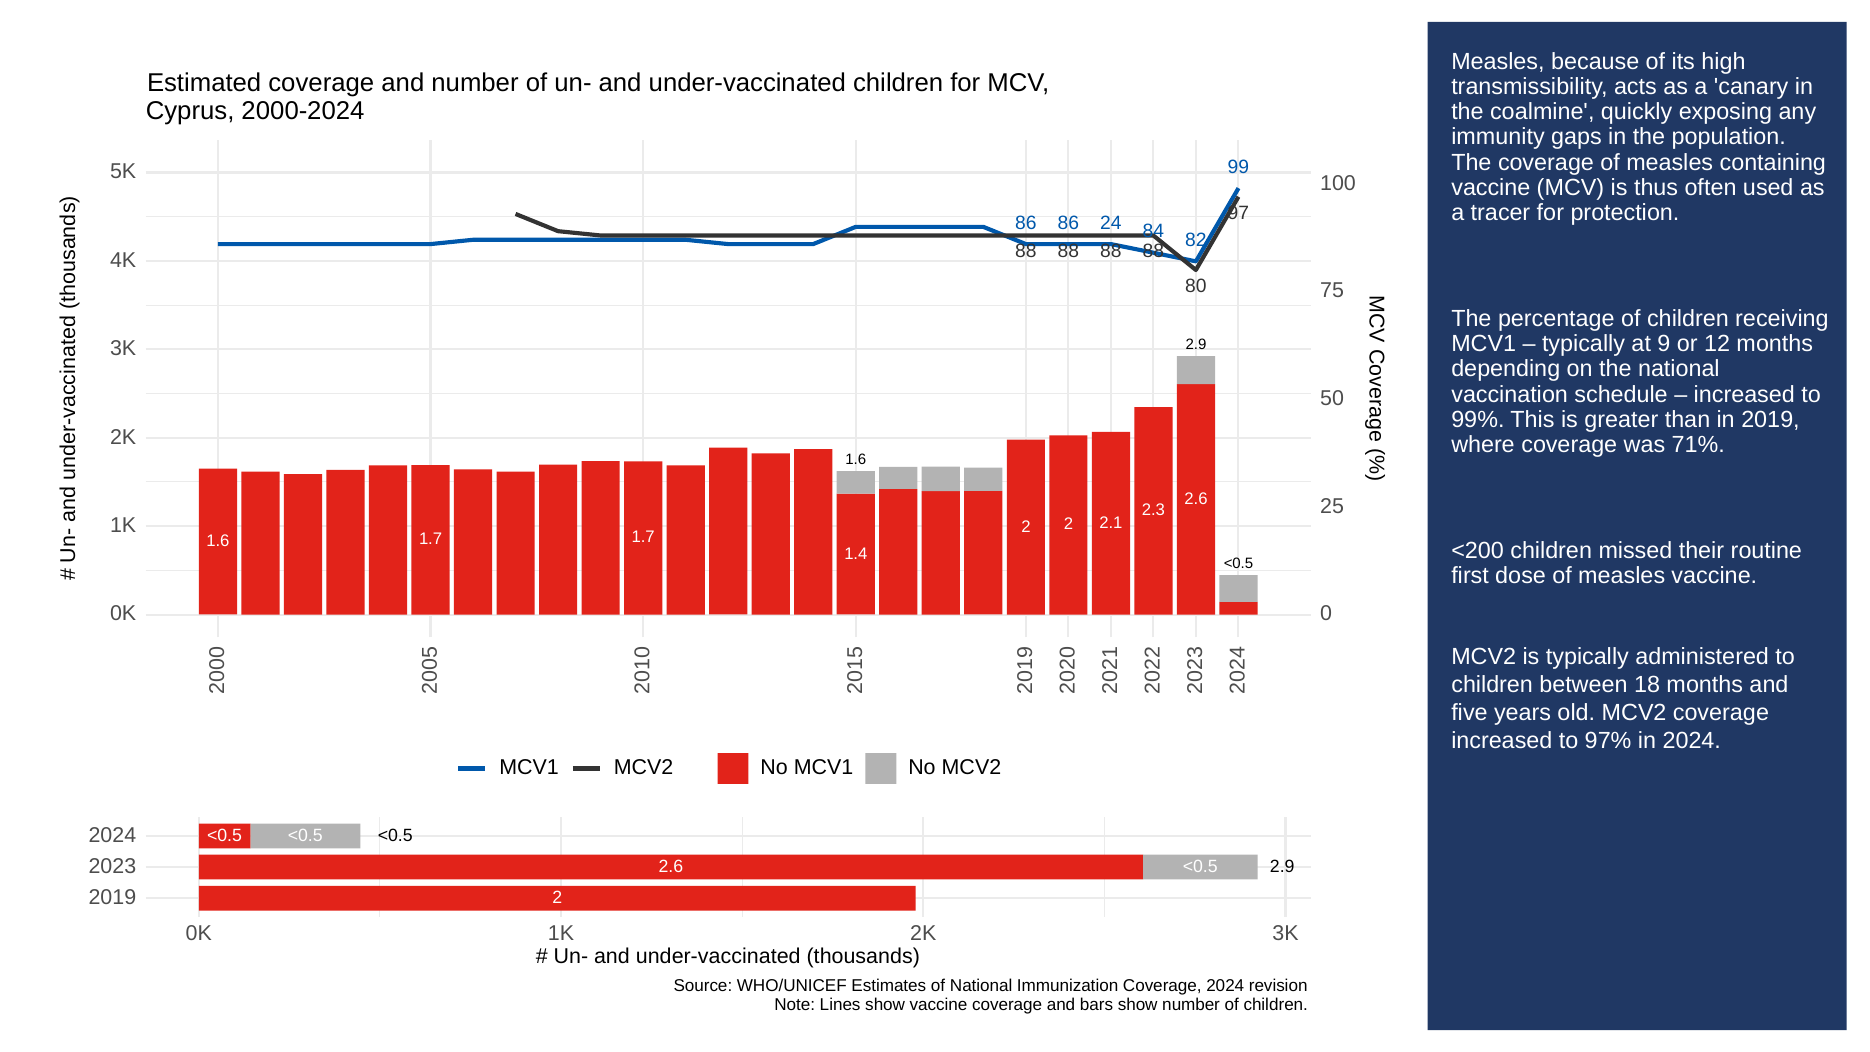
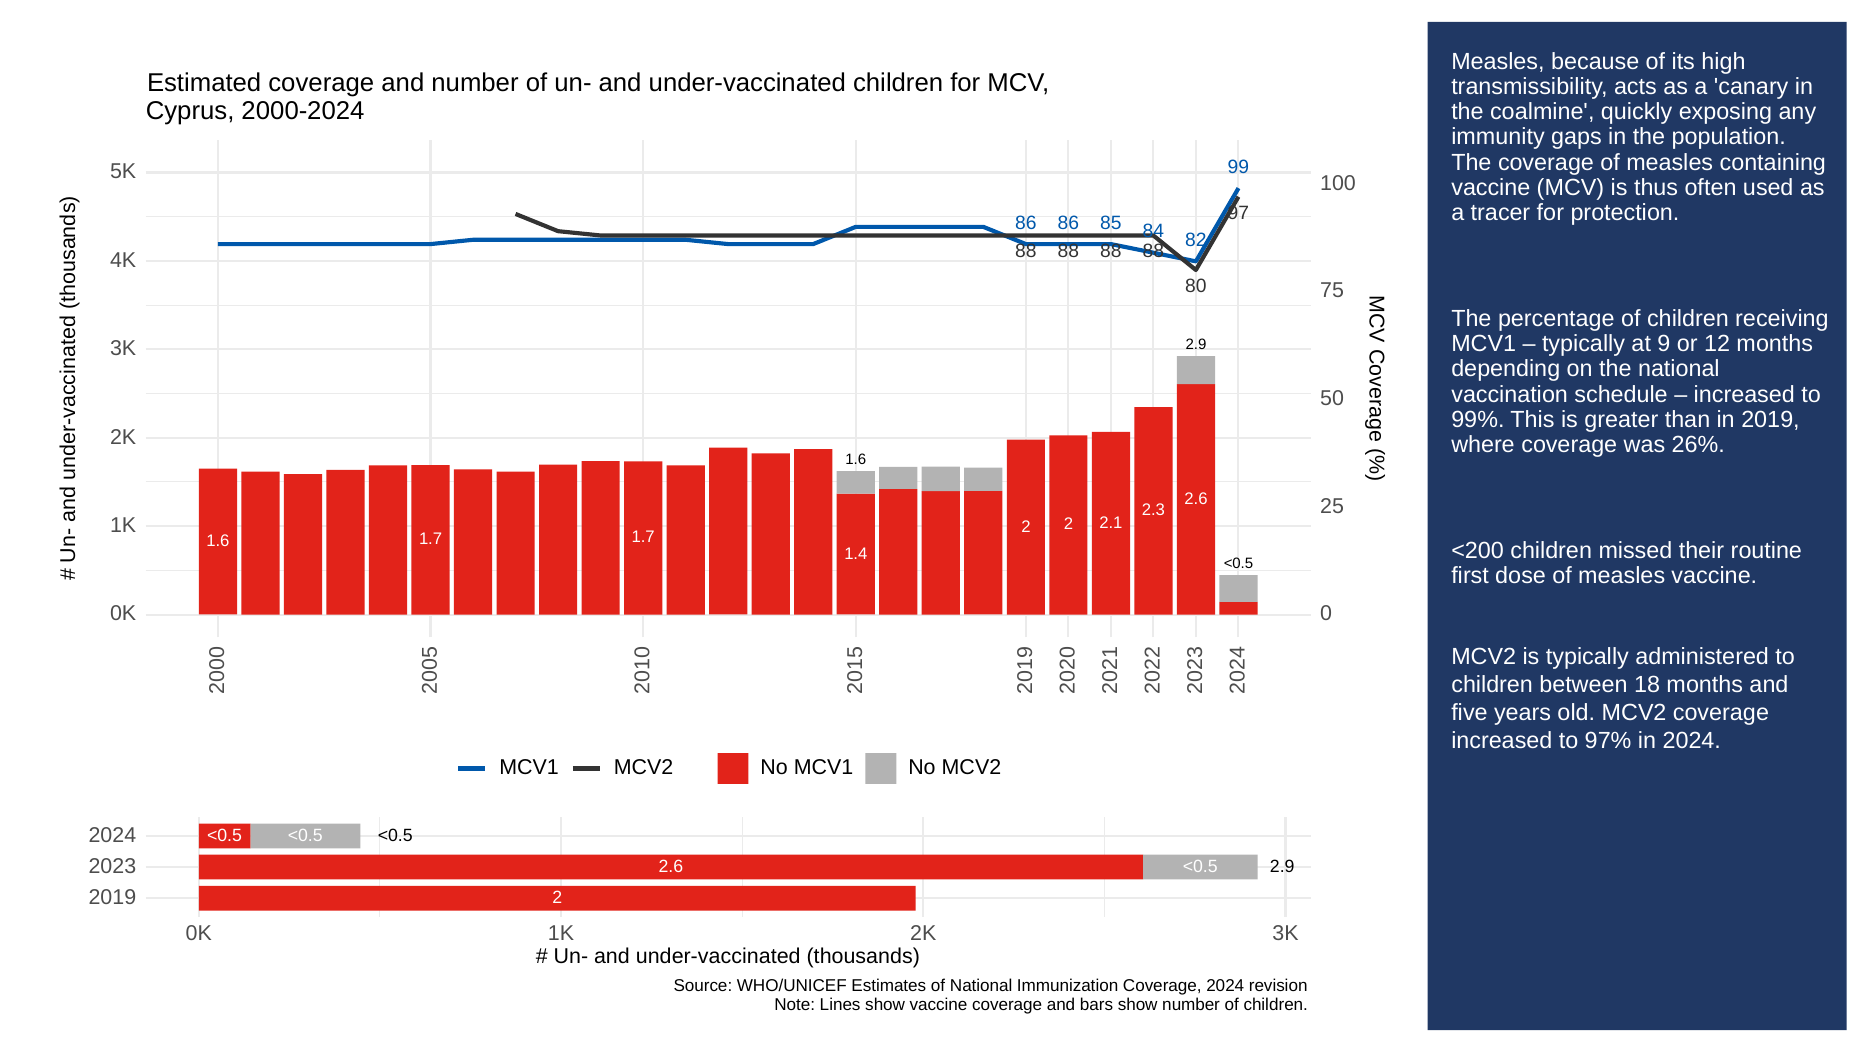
24: 24 -> 85
71%: 71% -> 26%
